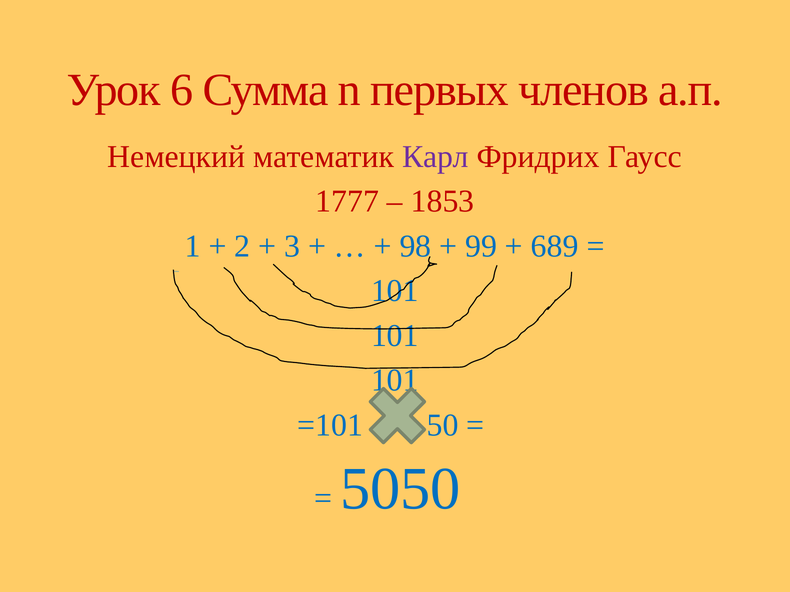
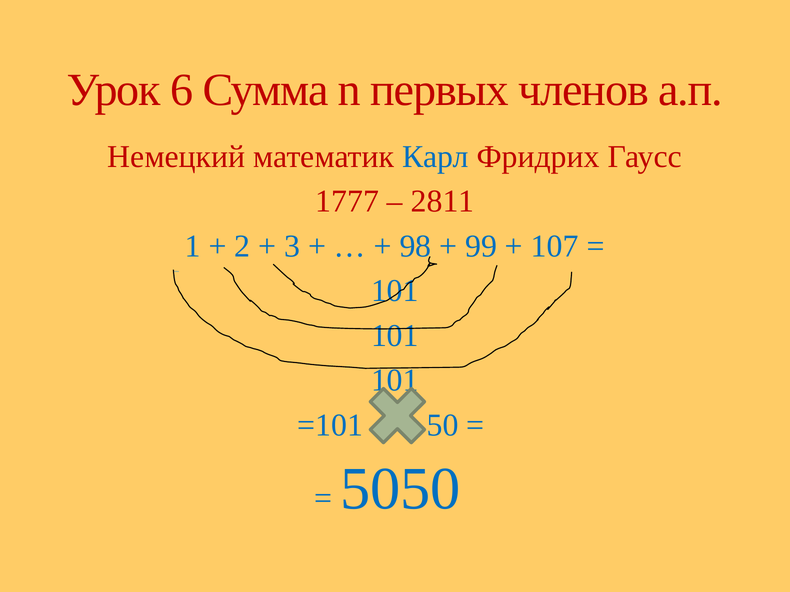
Карл colour: purple -> blue
1853: 1853 -> 2811
689: 689 -> 107
